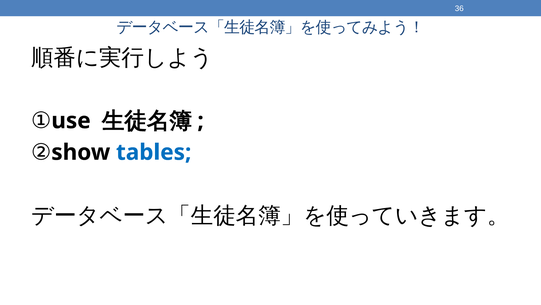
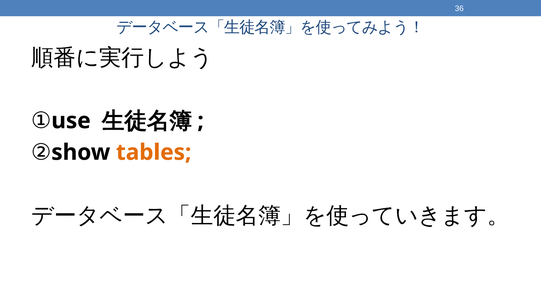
tables colour: blue -> orange
